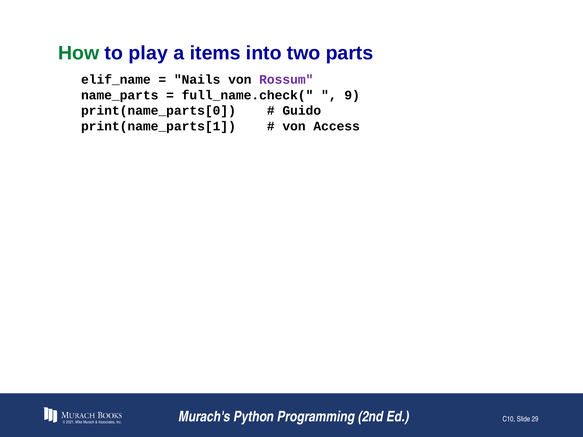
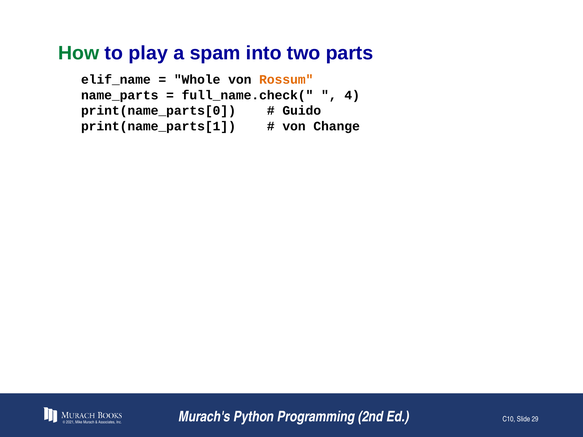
items: items -> spam
Nails: Nails -> Whole
Rossum colour: purple -> orange
9: 9 -> 4
Access: Access -> Change
